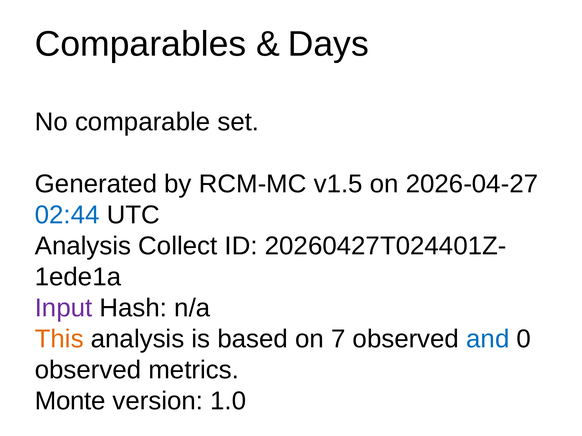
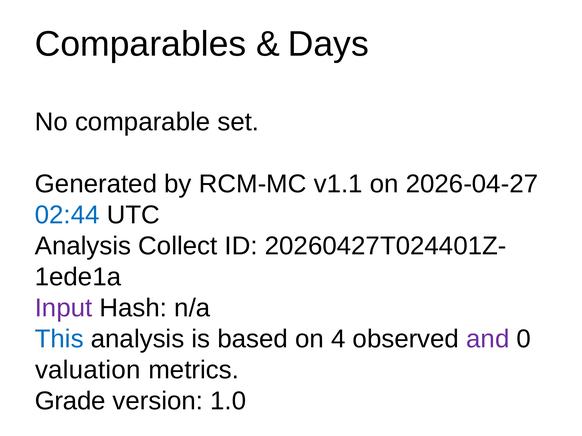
v1.5: v1.5 -> v1.1
This colour: orange -> blue
7: 7 -> 4
and colour: blue -> purple
observed at (88, 370): observed -> valuation
Monte: Monte -> Grade
